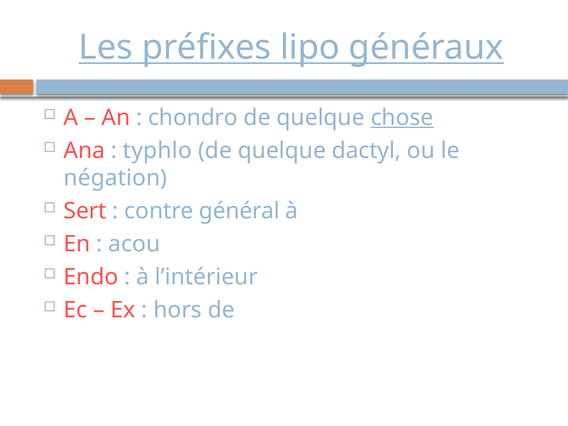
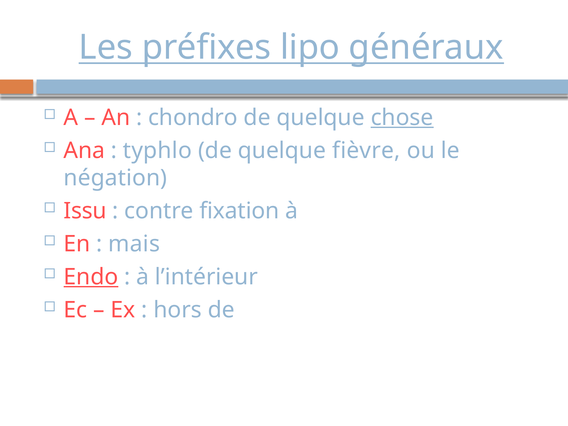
dactyl: dactyl -> fièvre
Sert: Sert -> Issu
général: général -> fixation
acou: acou -> mais
Endo underline: none -> present
